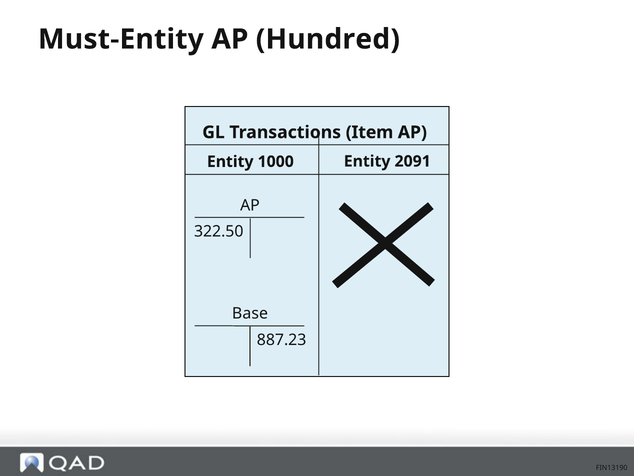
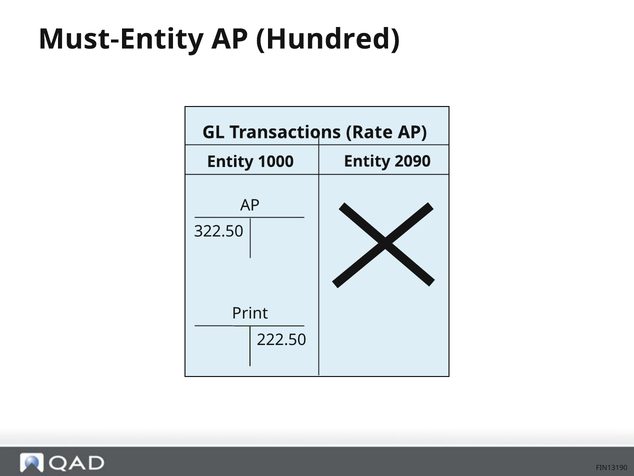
Item: Item -> Rate
2091: 2091 -> 2090
Base: Base -> Print
887.23: 887.23 -> 222.50
